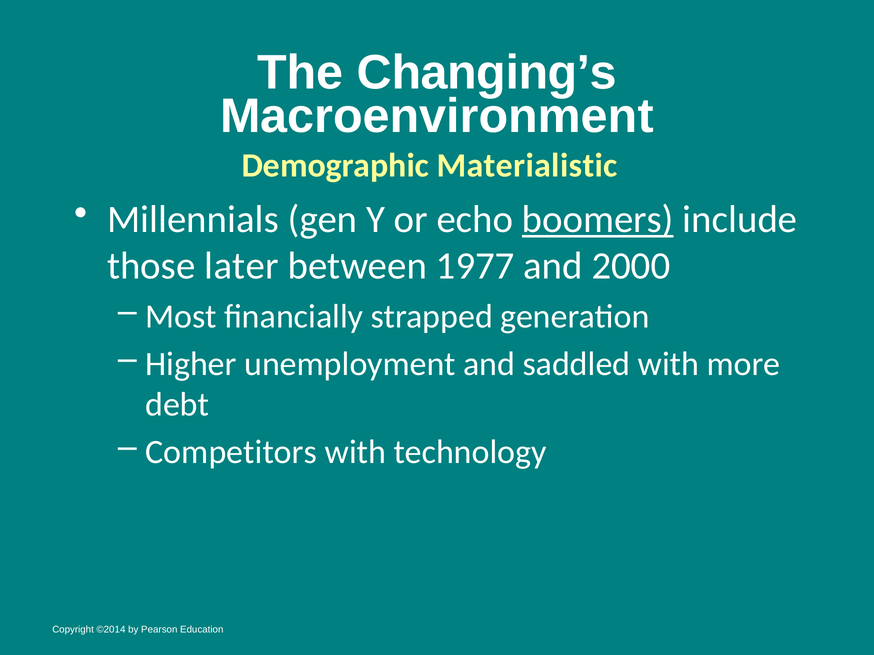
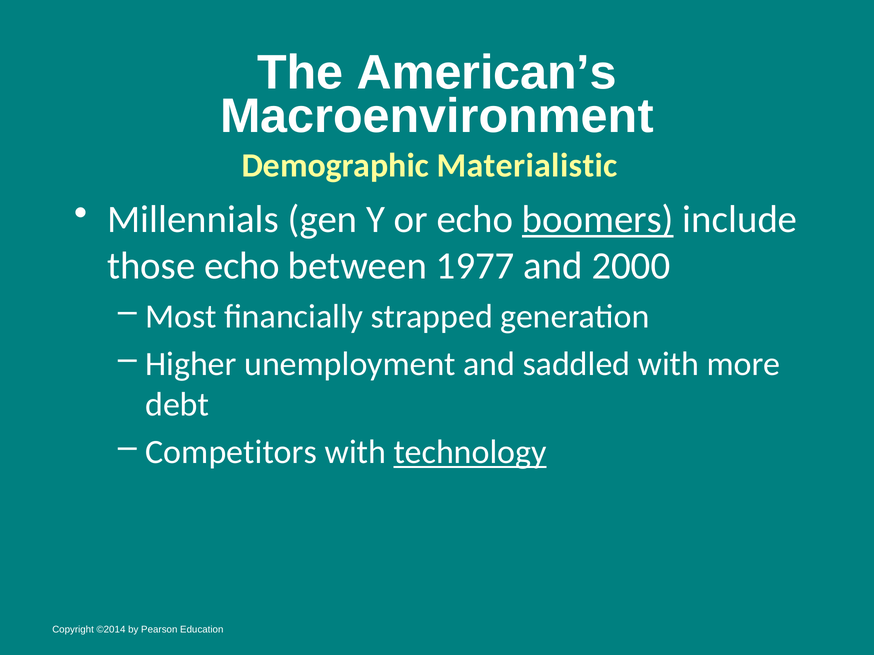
Changing’s: Changing’s -> American’s
those later: later -> echo
technology underline: none -> present
